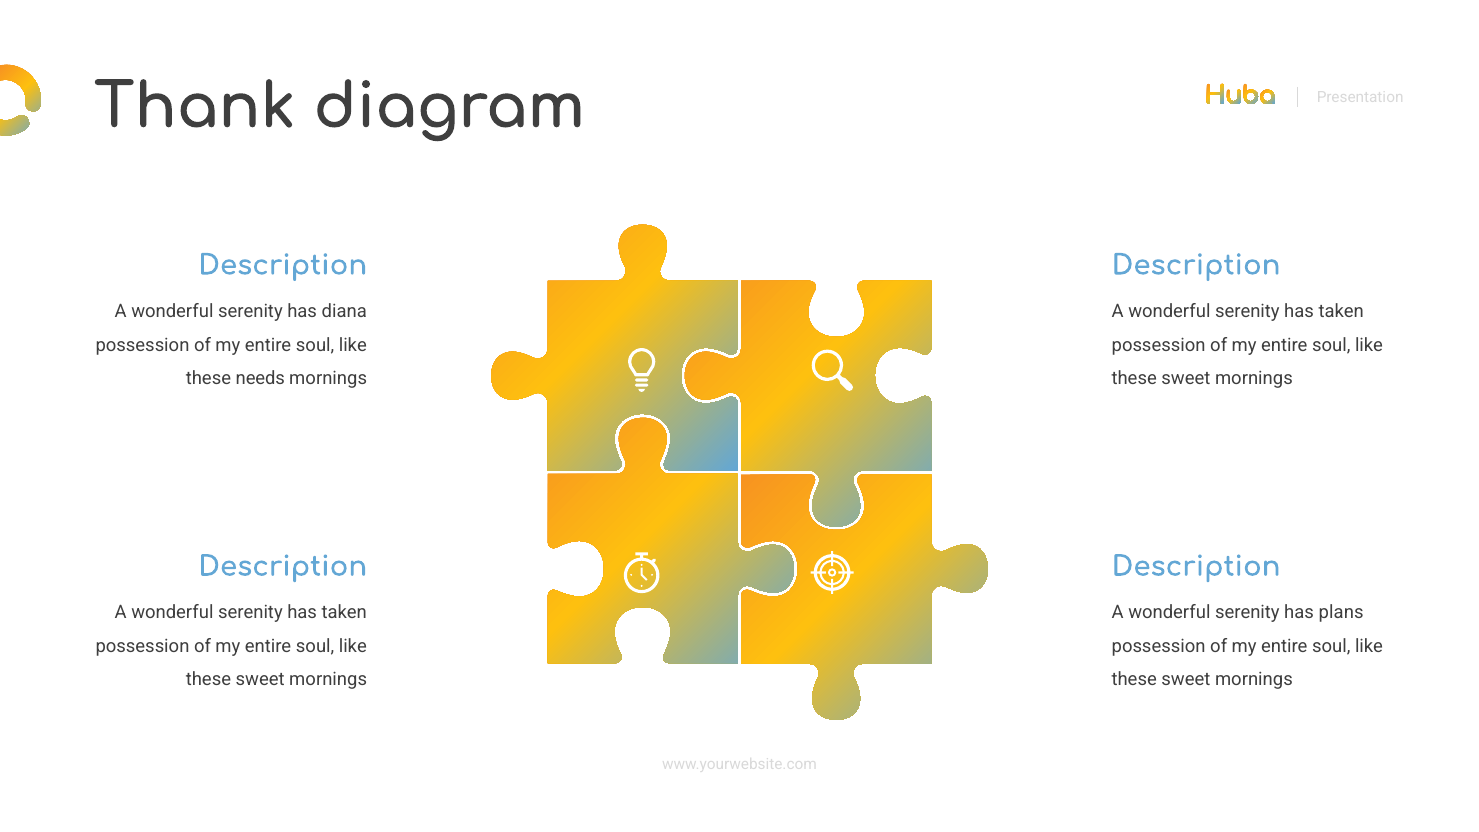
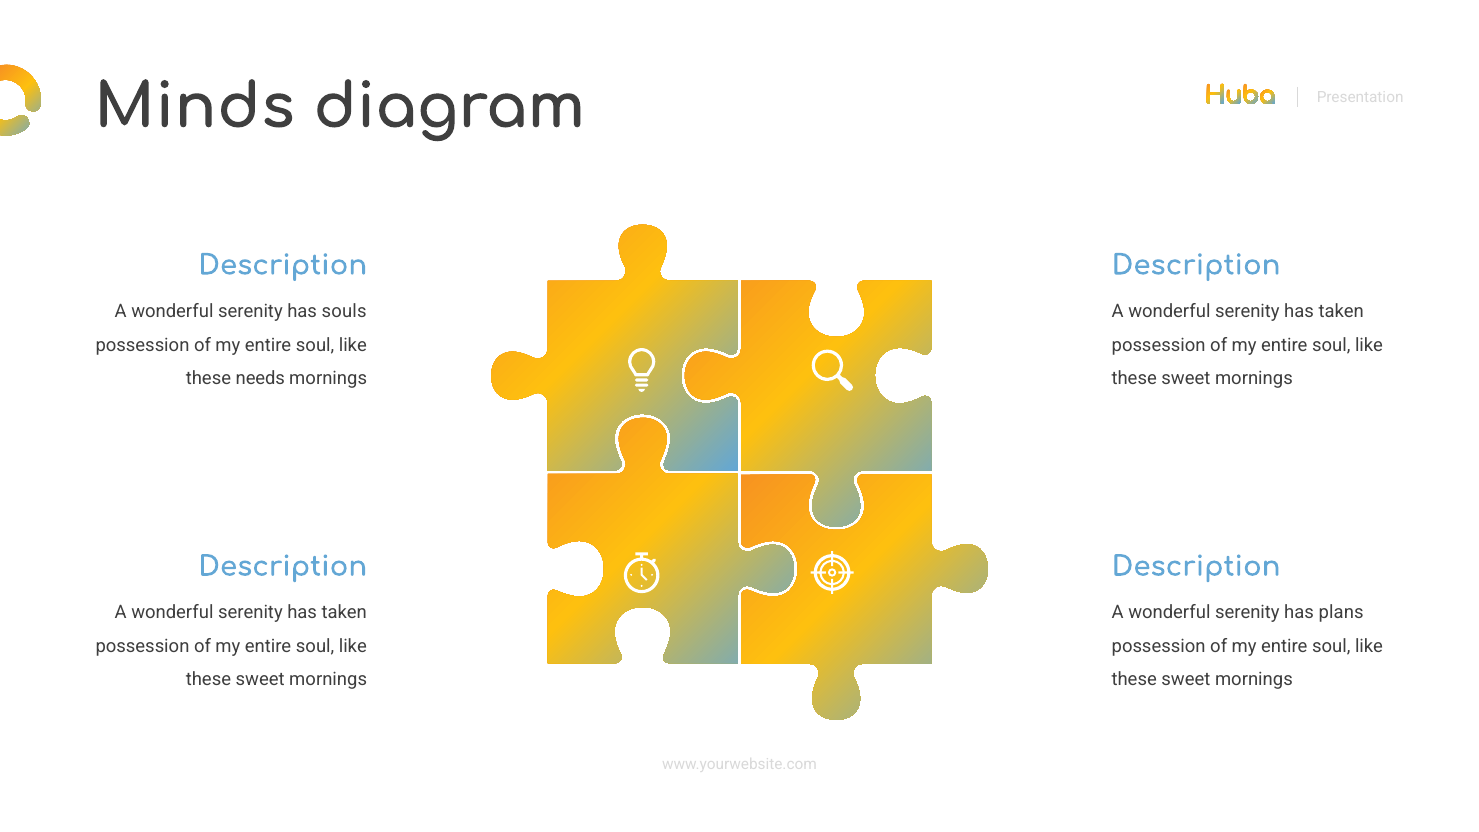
Thank: Thank -> Minds
diana: diana -> souls
